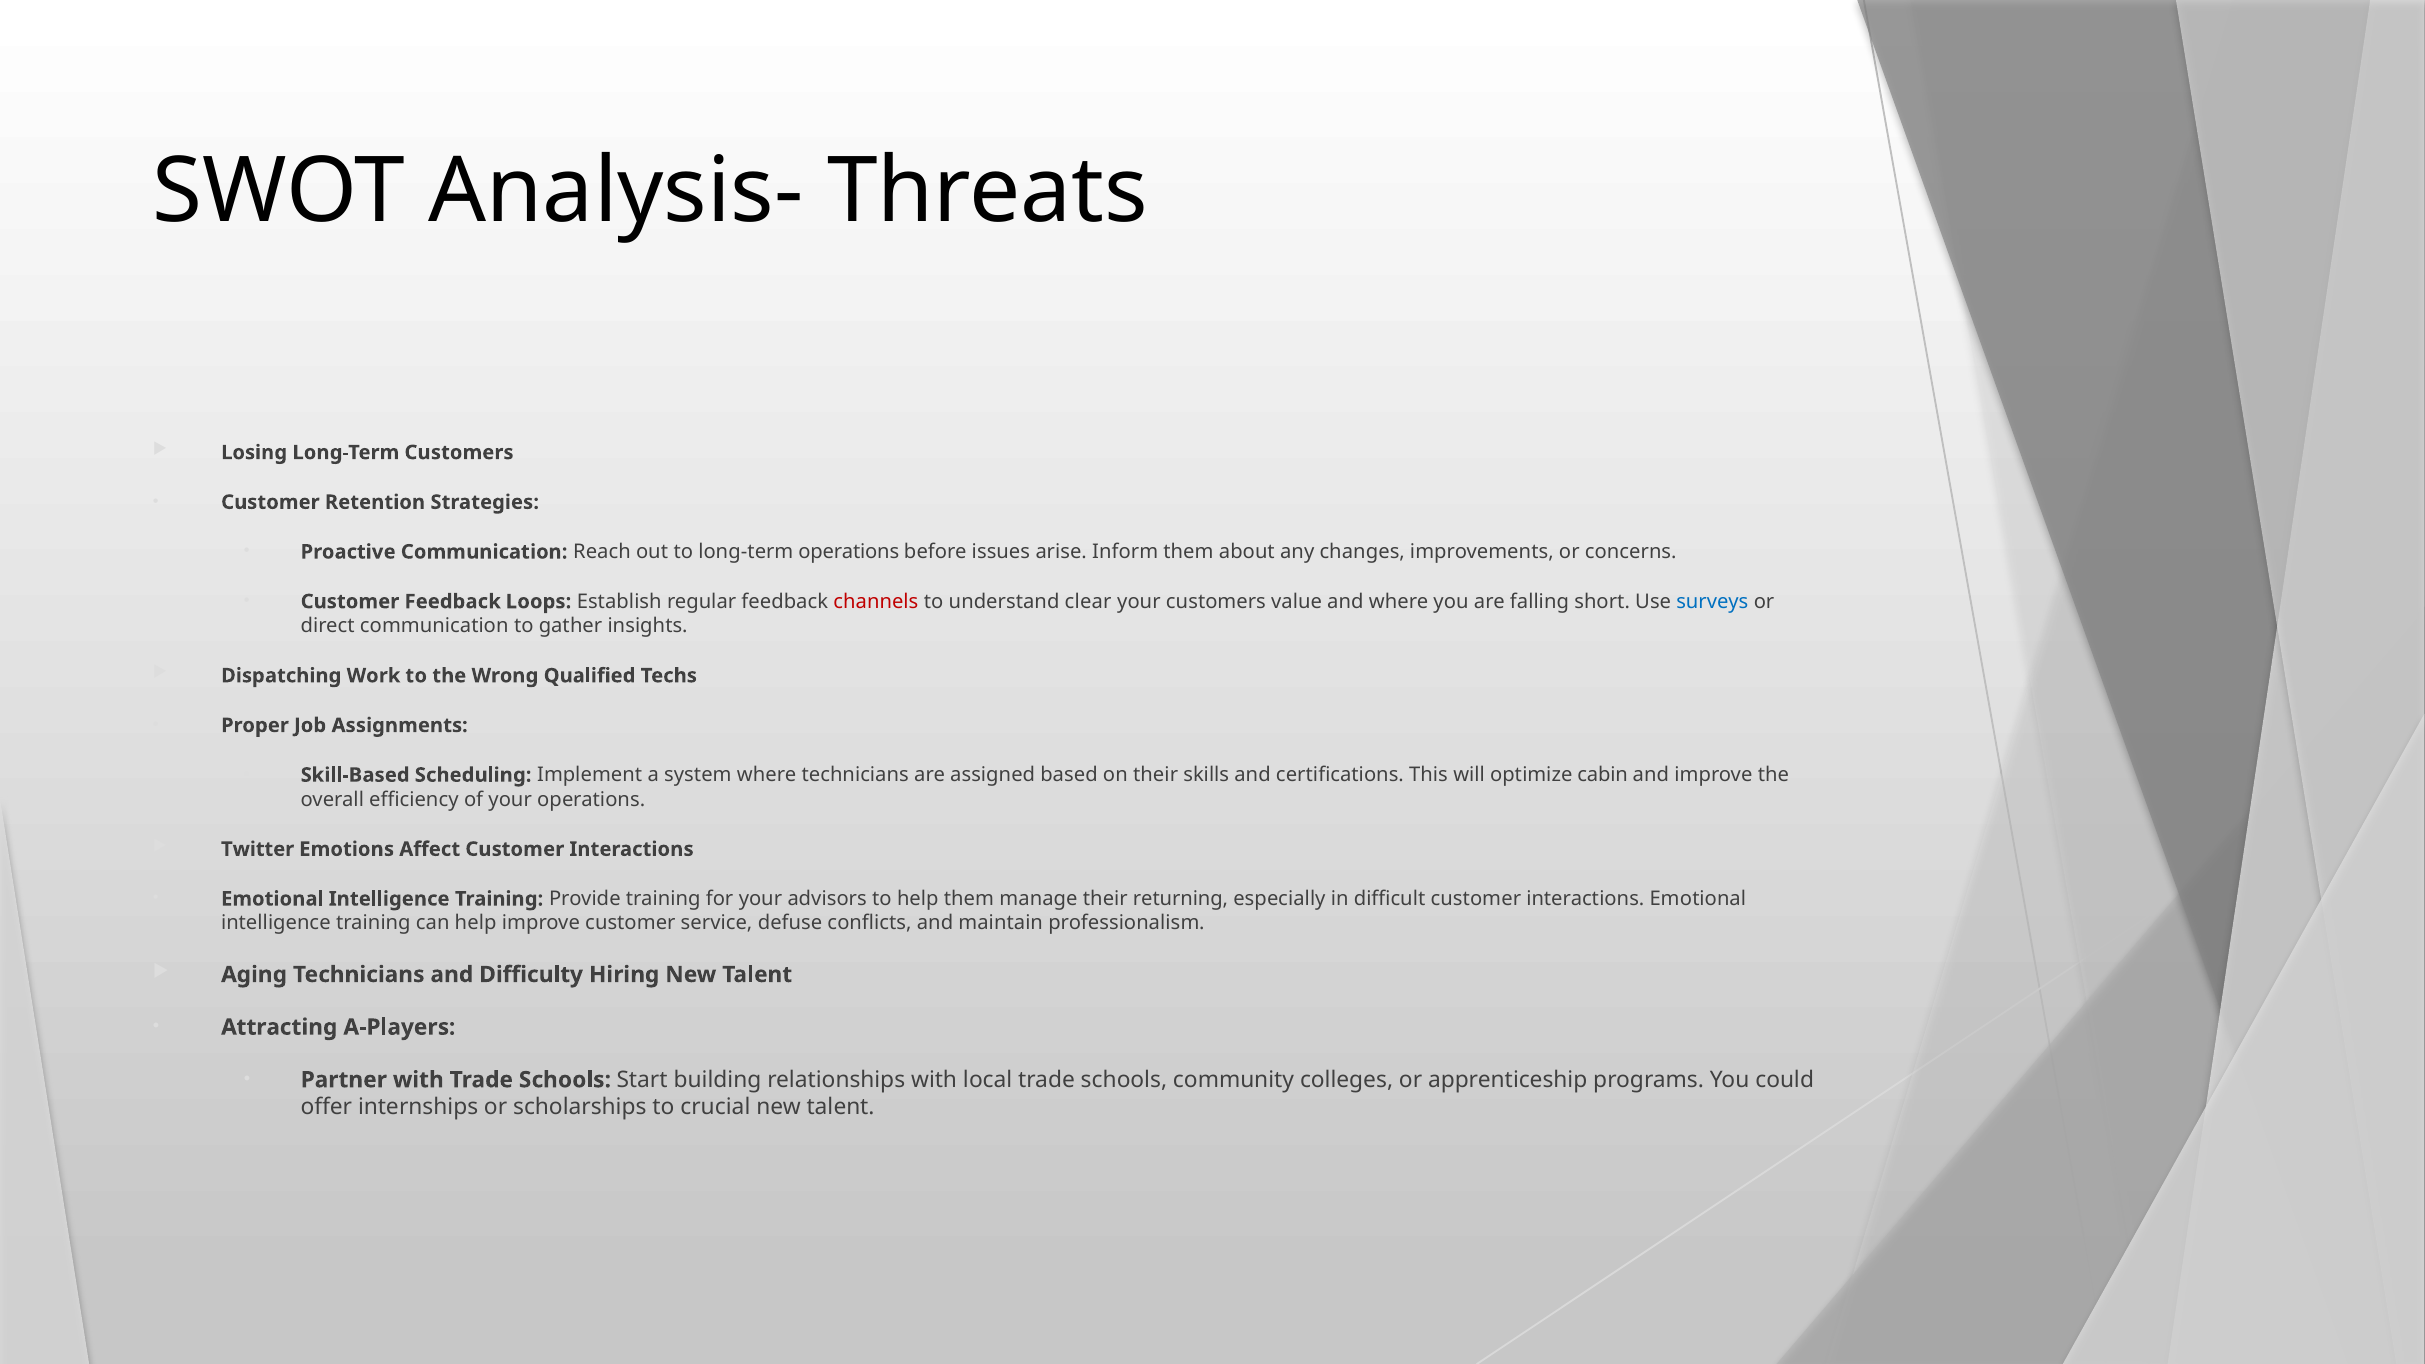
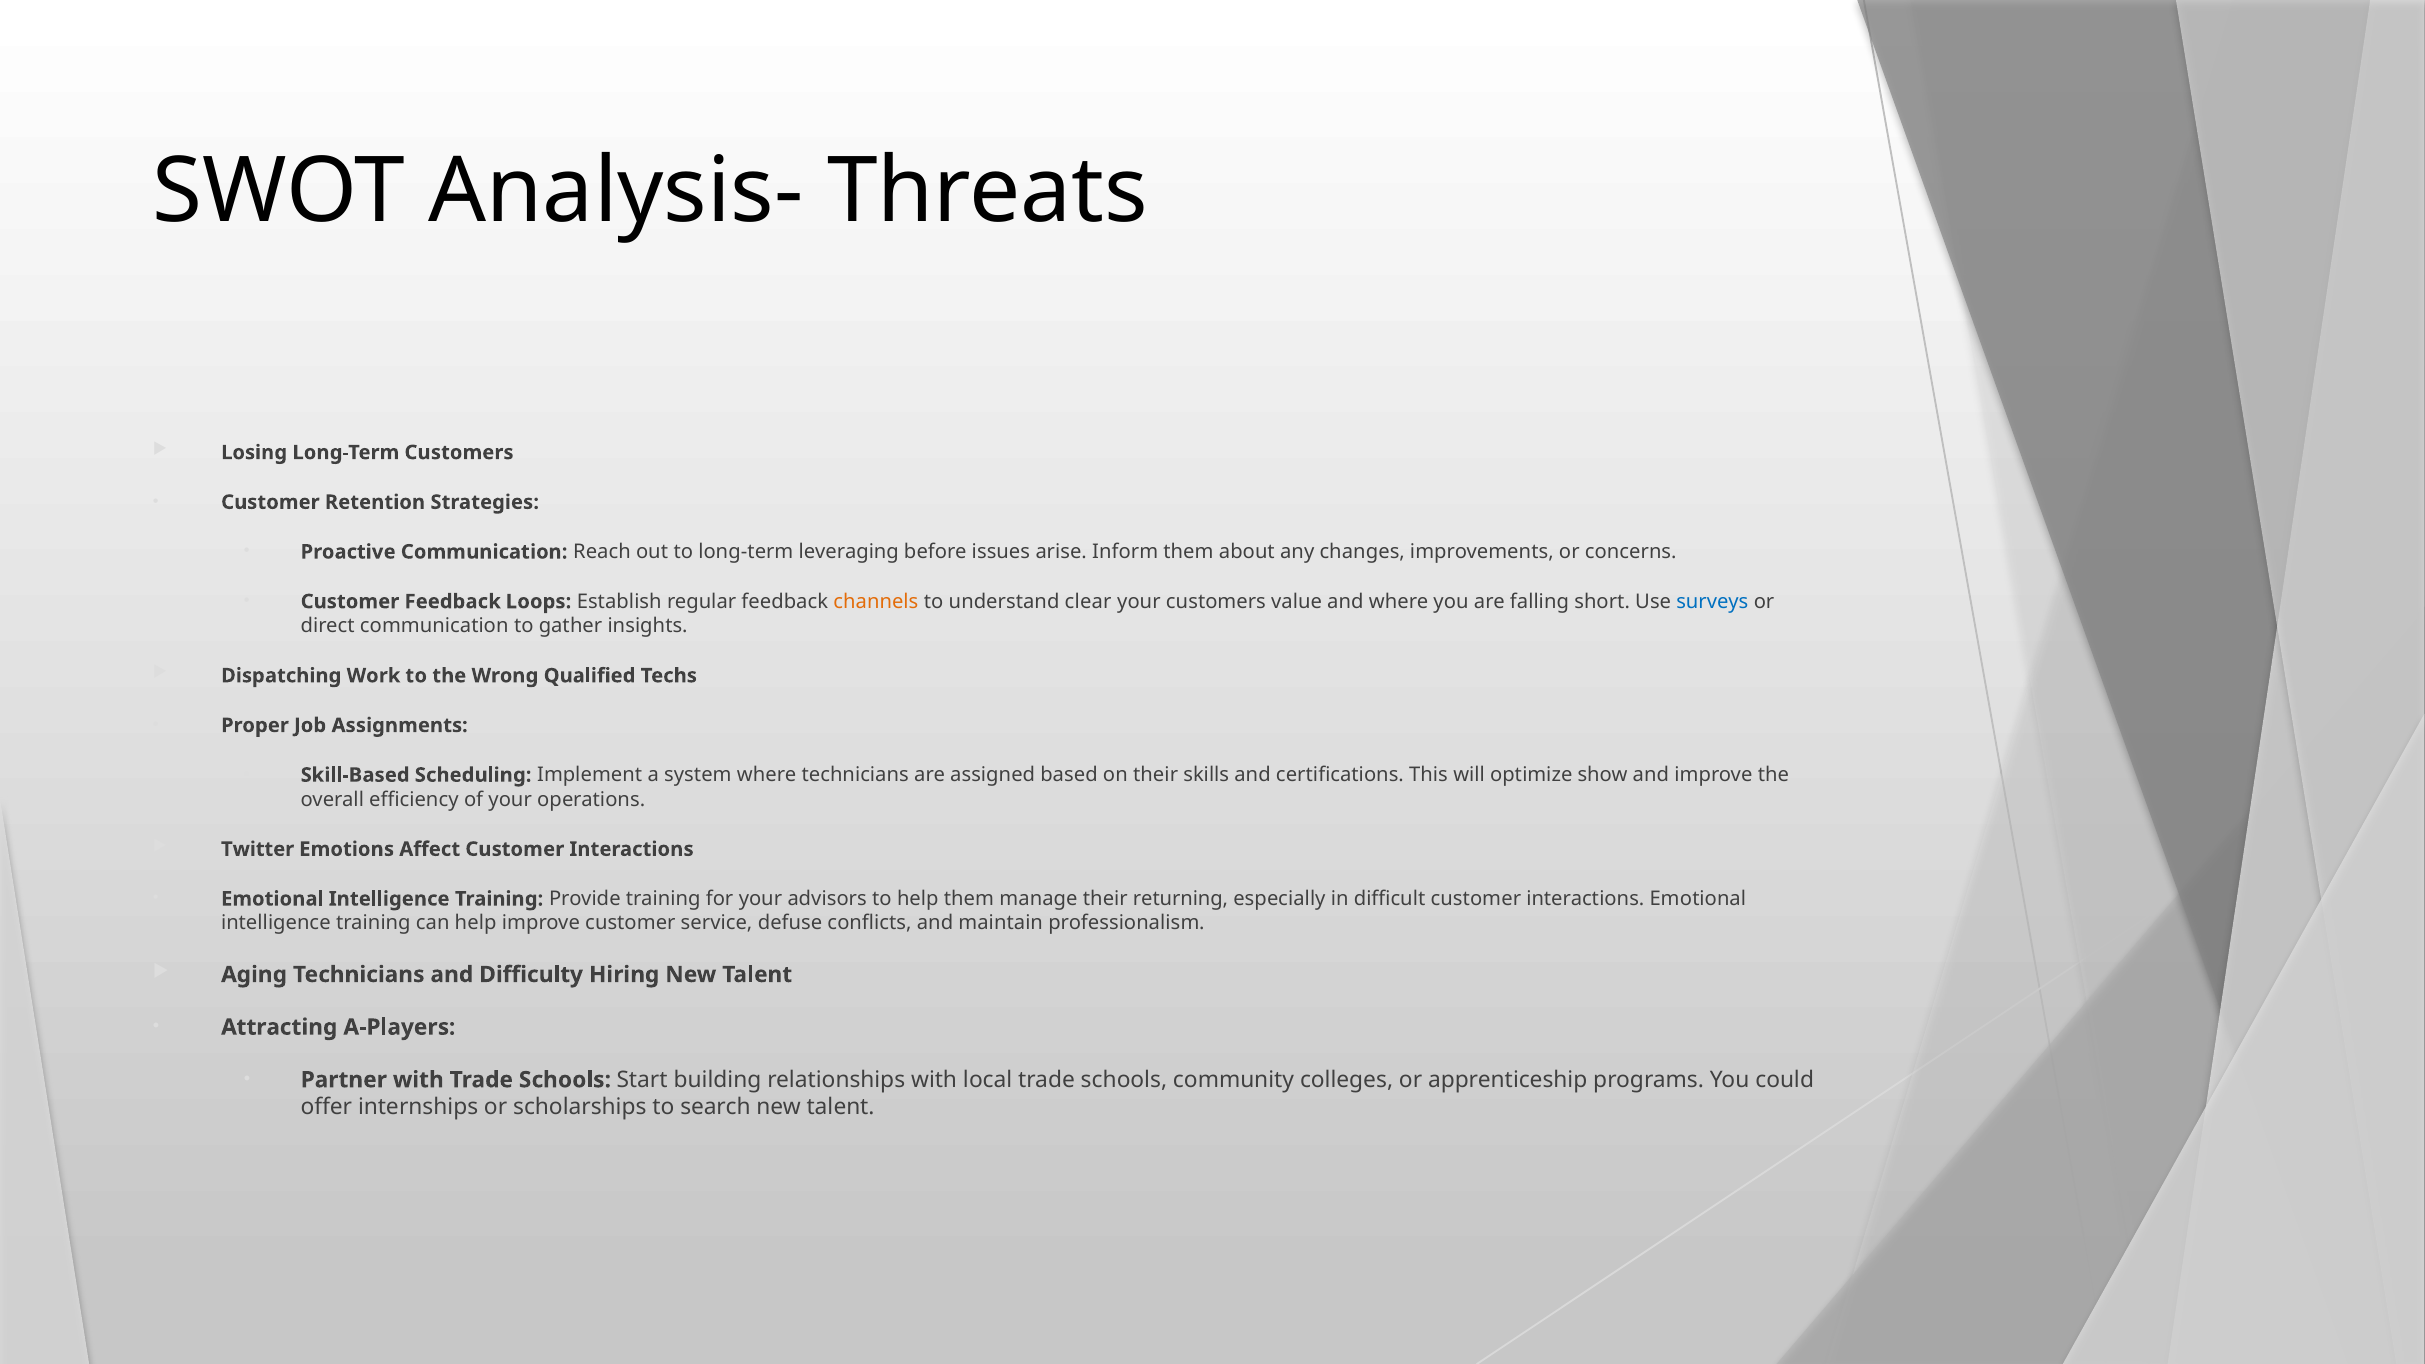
long-term operations: operations -> leveraging
channels colour: red -> orange
cabin: cabin -> show
crucial: crucial -> search
